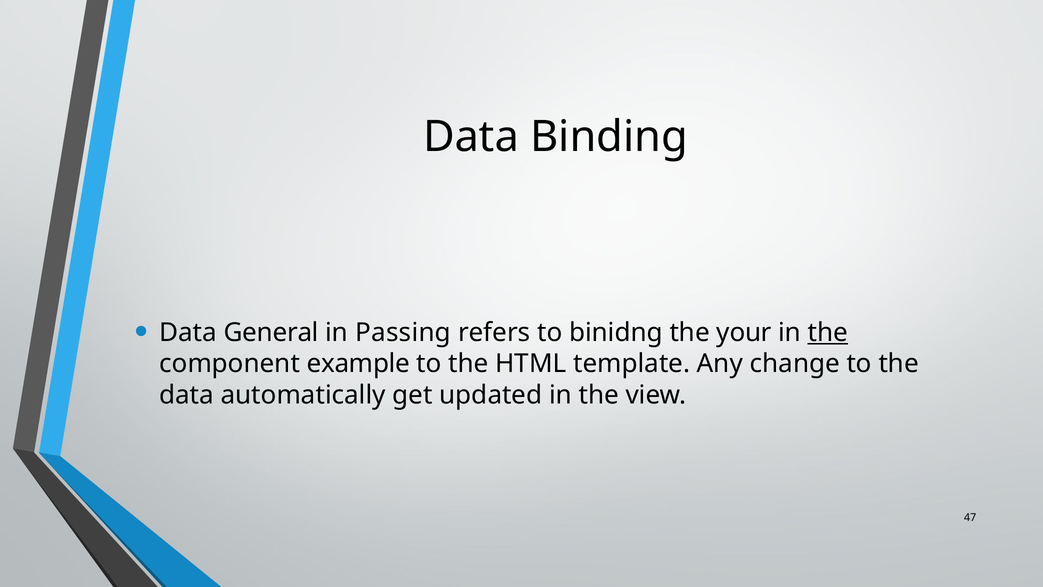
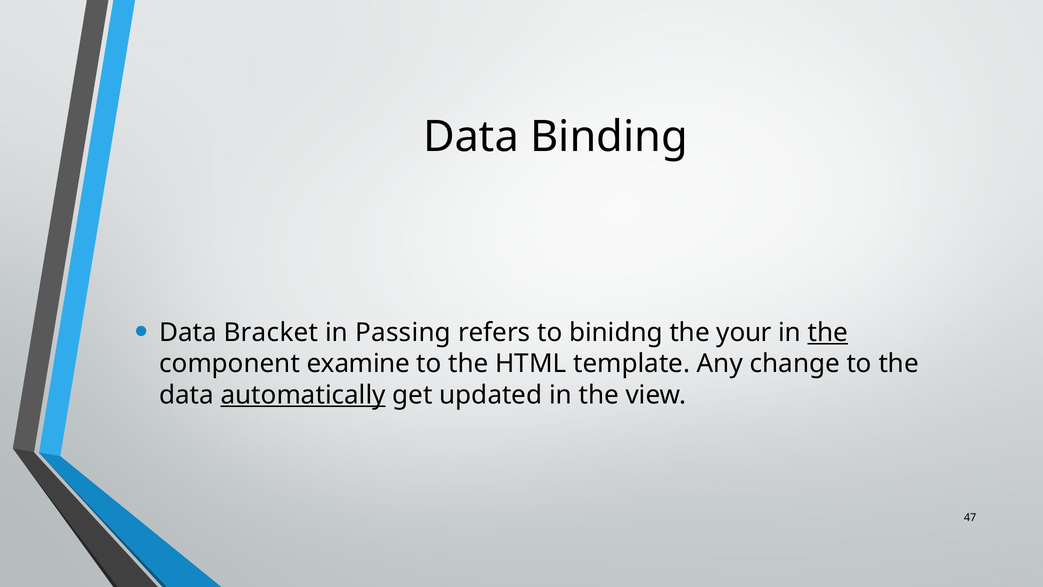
General: General -> Bracket
example: example -> examine
automatically underline: none -> present
